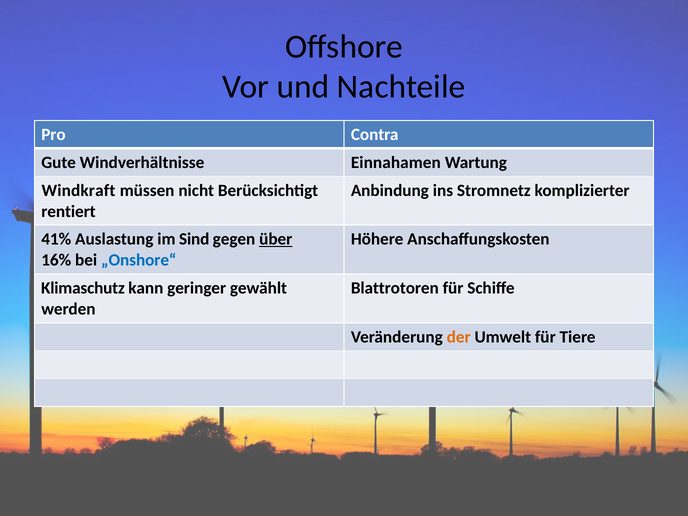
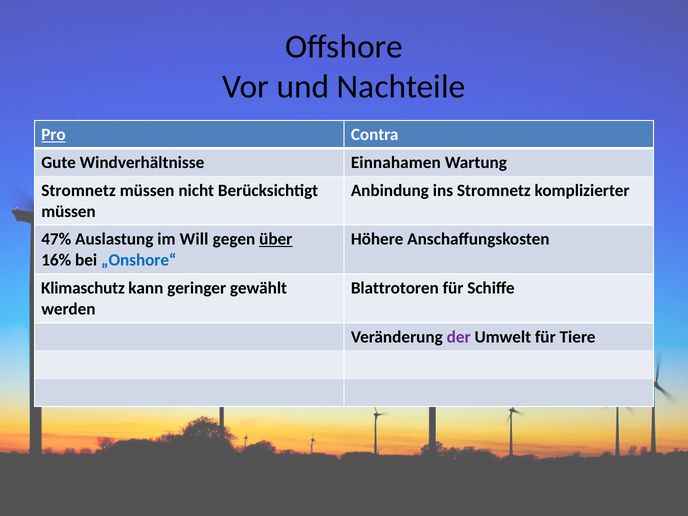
Pro underline: none -> present
Windkraft at (78, 190): Windkraft -> Stromnetz
rentiert at (68, 211): rentiert -> müssen
41%: 41% -> 47%
Sind: Sind -> Will
der colour: orange -> purple
